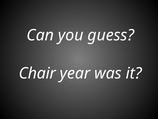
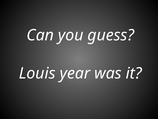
Chair: Chair -> Louis
